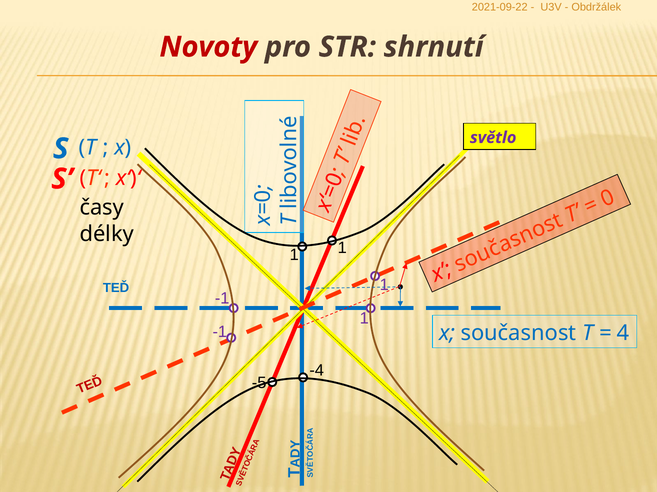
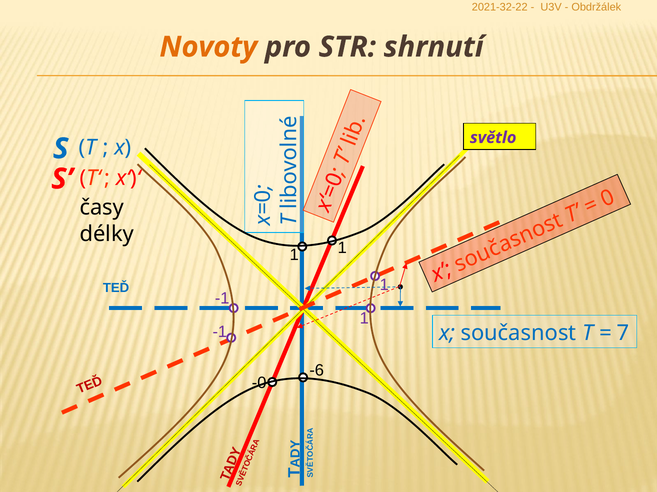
2021-09-22: 2021-09-22 -> 2021-32-22
Novoty colour: red -> orange
4: 4 -> 7
-4: -4 -> -6
-5: -5 -> -0
